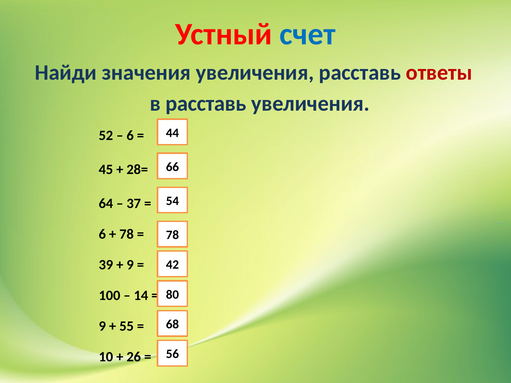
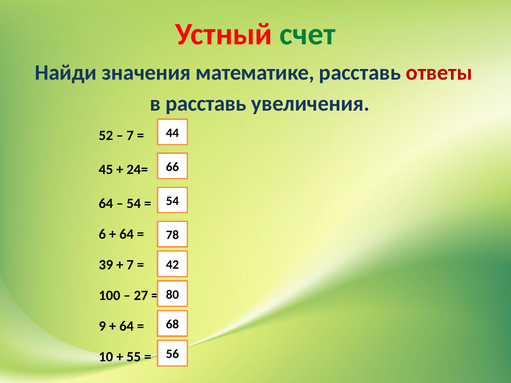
счет colour: blue -> green
значения увеличения: увеличения -> математике
6 at (130, 136): 6 -> 7
28=: 28= -> 24=
37 at (134, 204): 37 -> 54
78 at (127, 234): 78 -> 64
9 at (130, 265): 9 -> 7
14: 14 -> 27
55 at (127, 326): 55 -> 64
26: 26 -> 55
